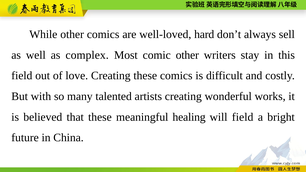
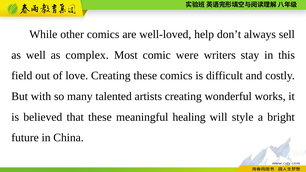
hard: hard -> help
comic other: other -> were
will field: field -> style
